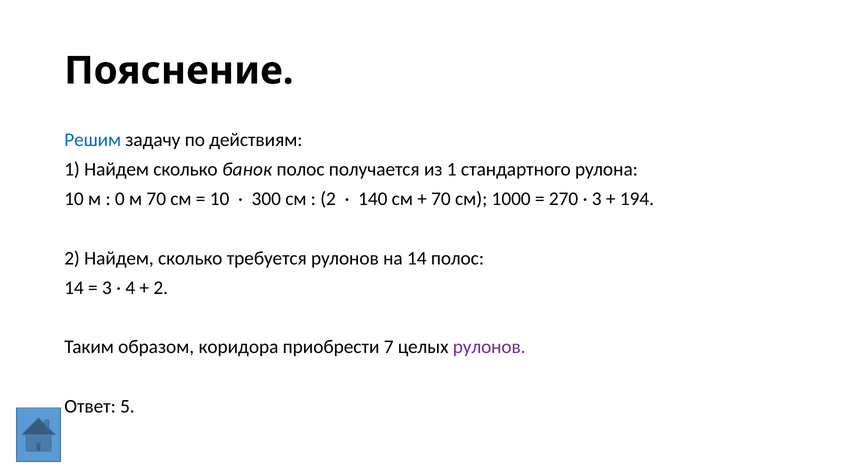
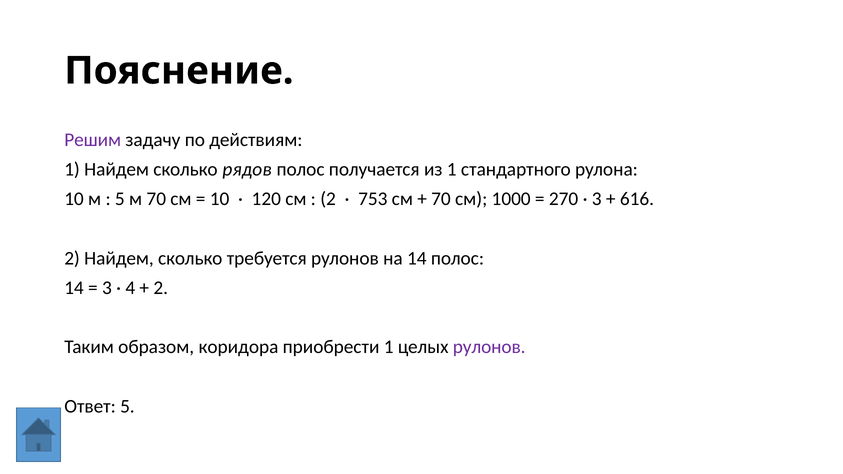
Решим colour: blue -> purple
банок: банок -> рядов
0 at (120, 199): 0 -> 5
300: 300 -> 120
140: 140 -> 753
194: 194 -> 616
приобрести 7: 7 -> 1
